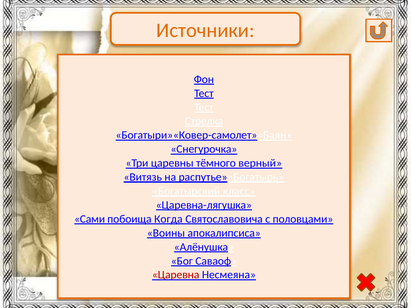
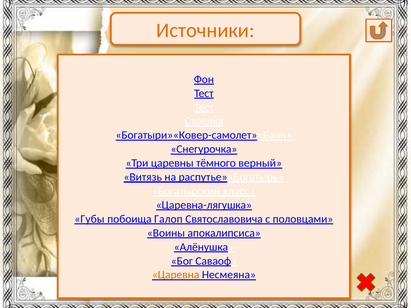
Сами: Сами -> Губы
Когда: Когда -> Галоп
Царевна colour: red -> orange
